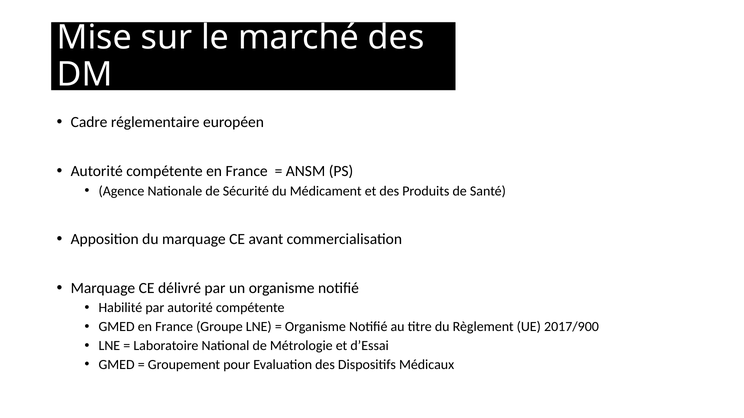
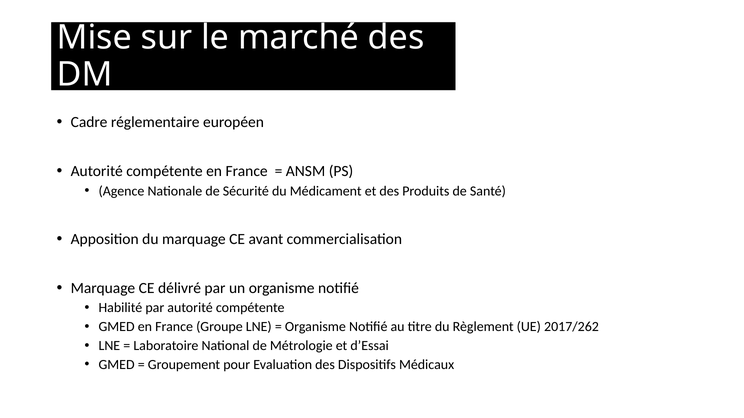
2017/900: 2017/900 -> 2017/262
